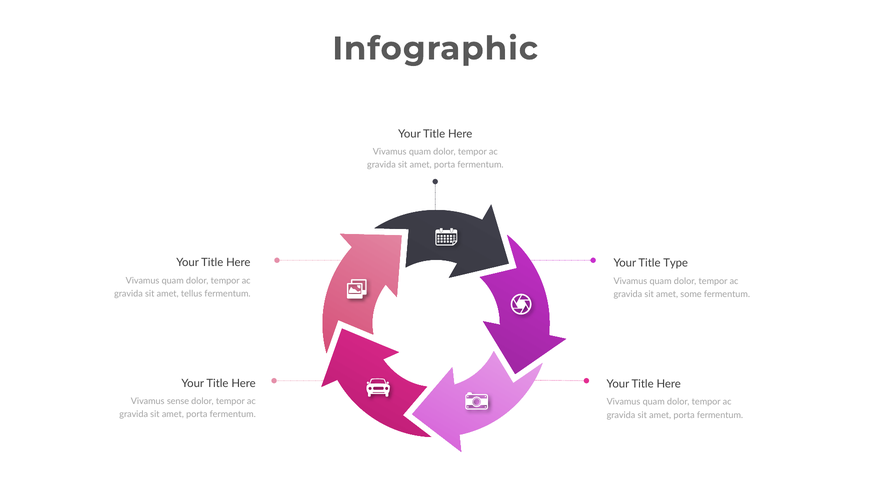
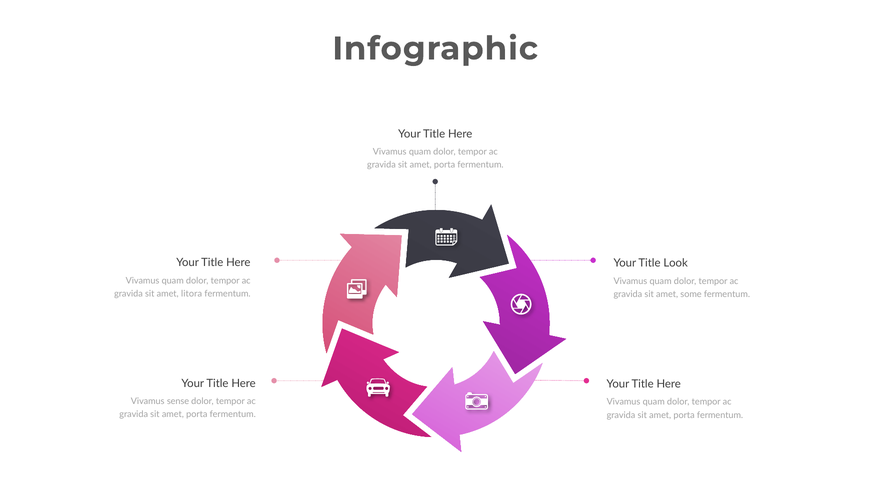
Type: Type -> Look
tellus: tellus -> litora
